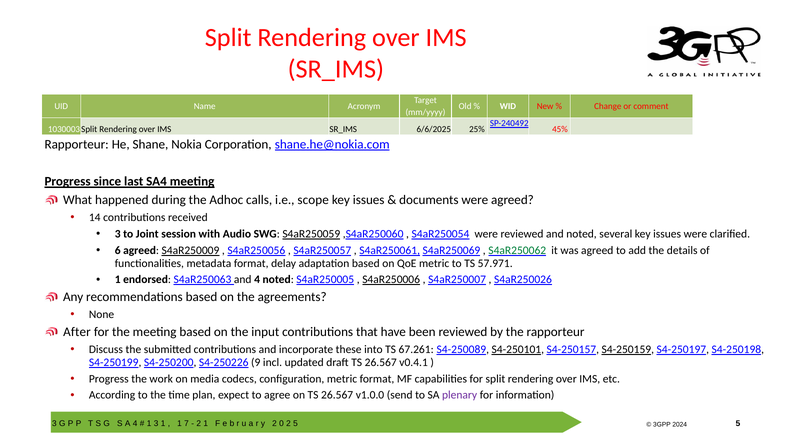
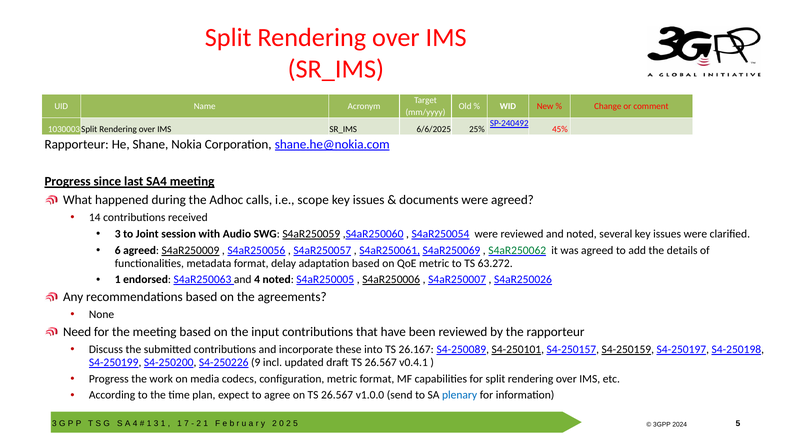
57.971: 57.971 -> 63.272
After: After -> Need
67.261: 67.261 -> 26.167
plenary colour: purple -> blue
